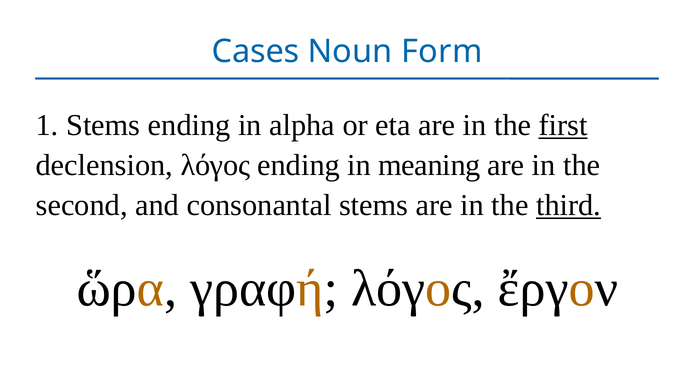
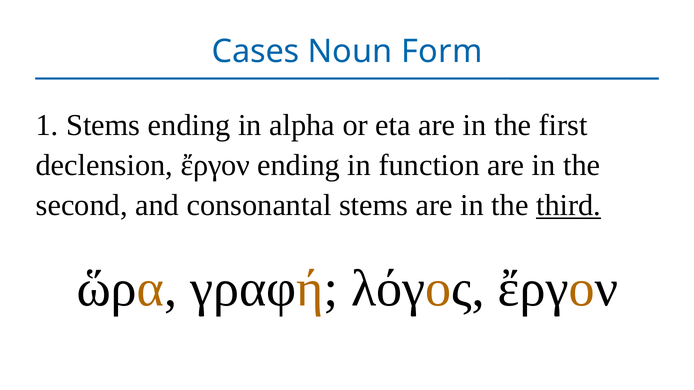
first underline: present -> none
declension λόγος: λόγος -> ἔργον
meaning: meaning -> function
